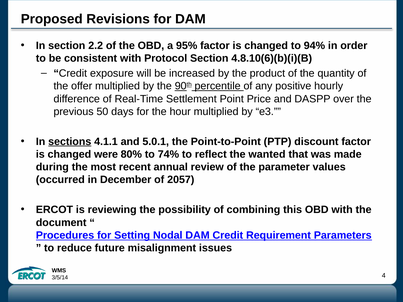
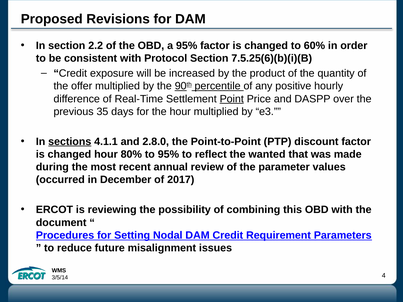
94%: 94% -> 60%
4.8.10(6)(b)(i)(B: 4.8.10(6)(b)(i)(B -> 7.5.25(6)(b)(i)(B
Point underline: none -> present
50: 50 -> 35
5.0.1: 5.0.1 -> 2.8.0
changed were: were -> hour
to 74%: 74% -> 95%
2057: 2057 -> 2017
